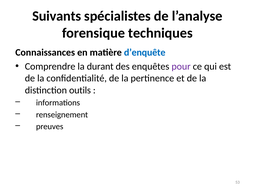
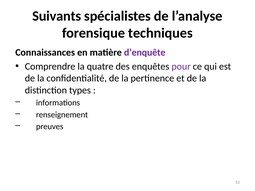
d’enquête colour: blue -> purple
durant: durant -> quatre
outils: outils -> types
